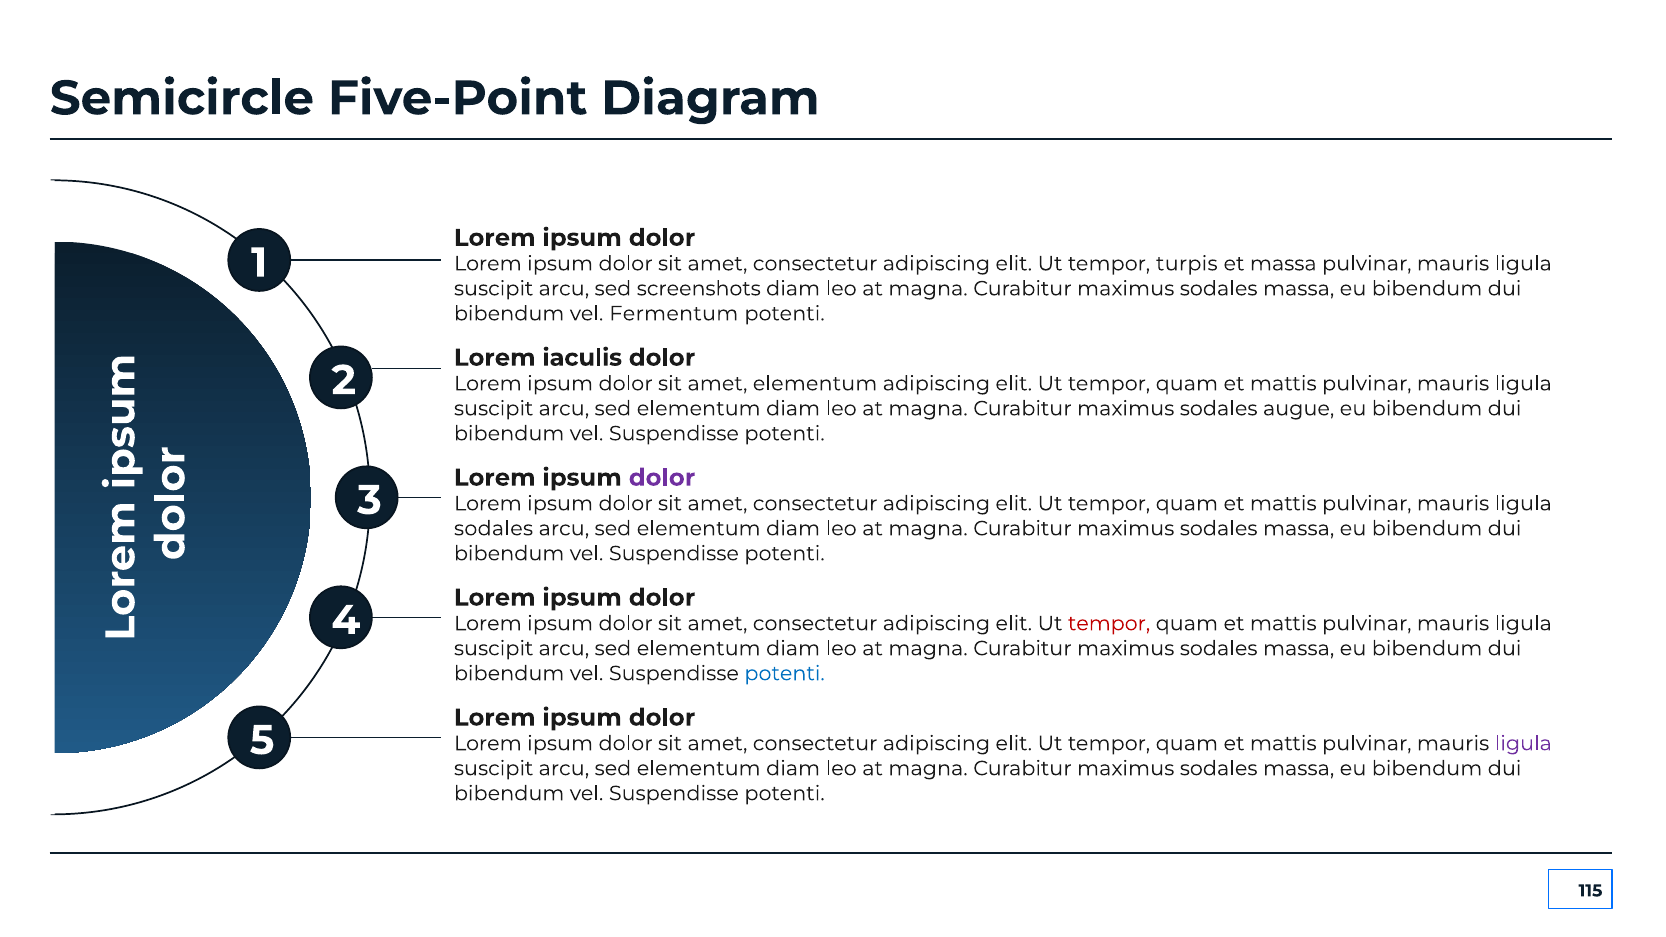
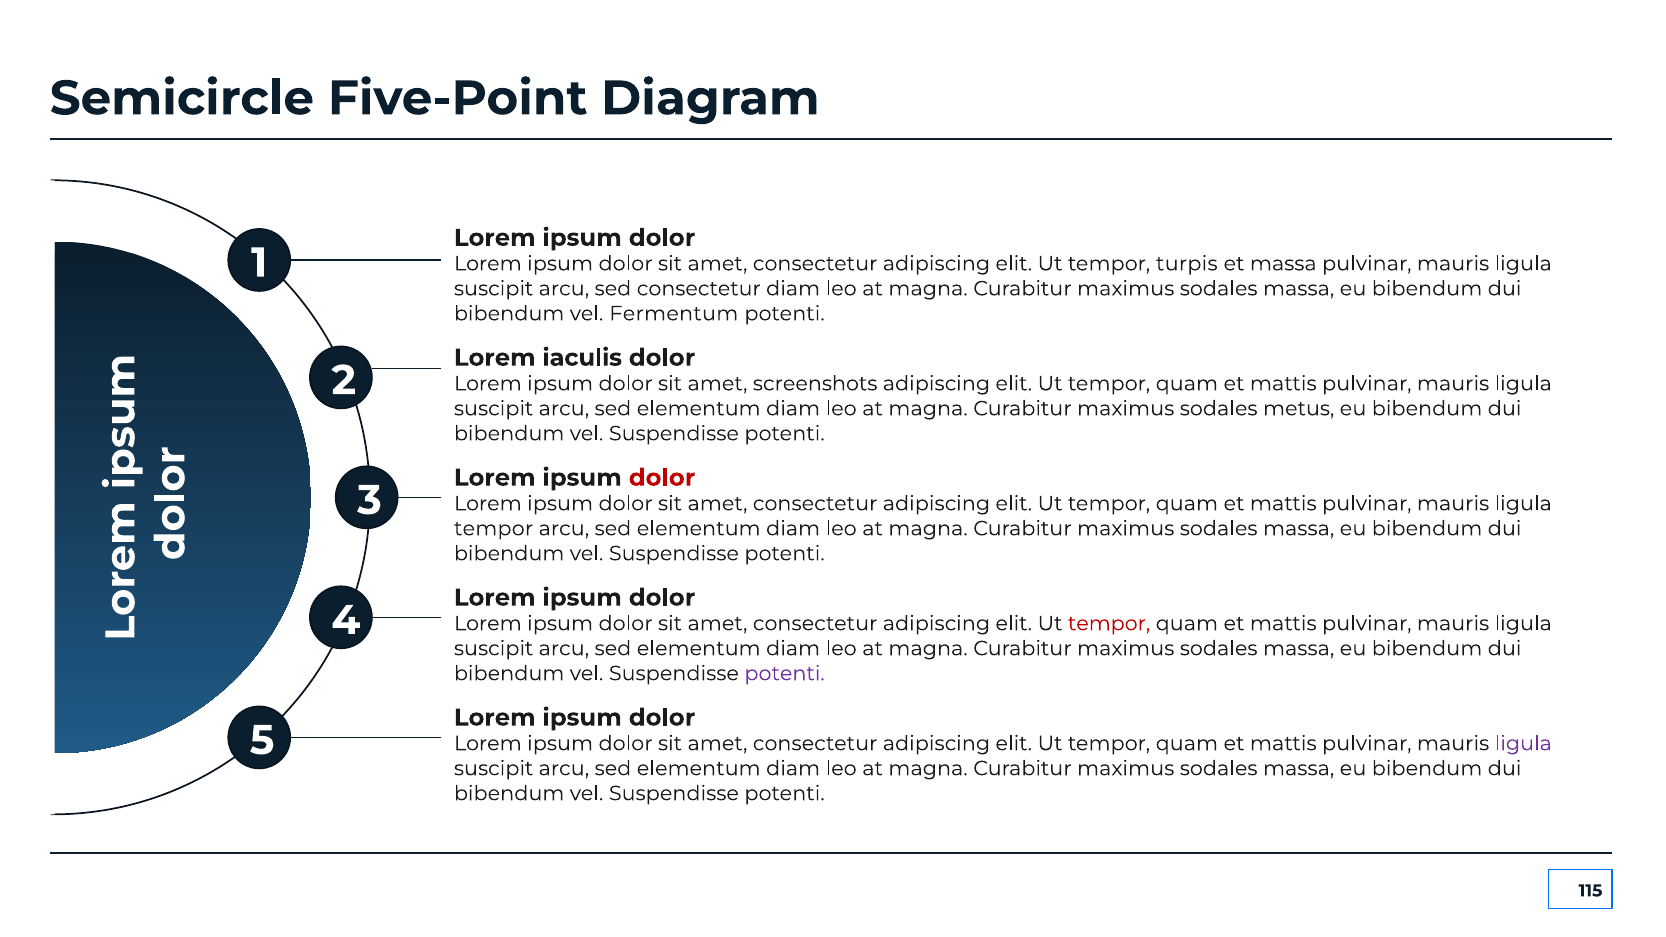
sed screenshots: screenshots -> consectetur
amet elementum: elementum -> screenshots
augue: augue -> metus
dolor at (662, 478) colour: purple -> red
sodales at (494, 529): sodales -> tempor
potenti at (785, 674) colour: blue -> purple
